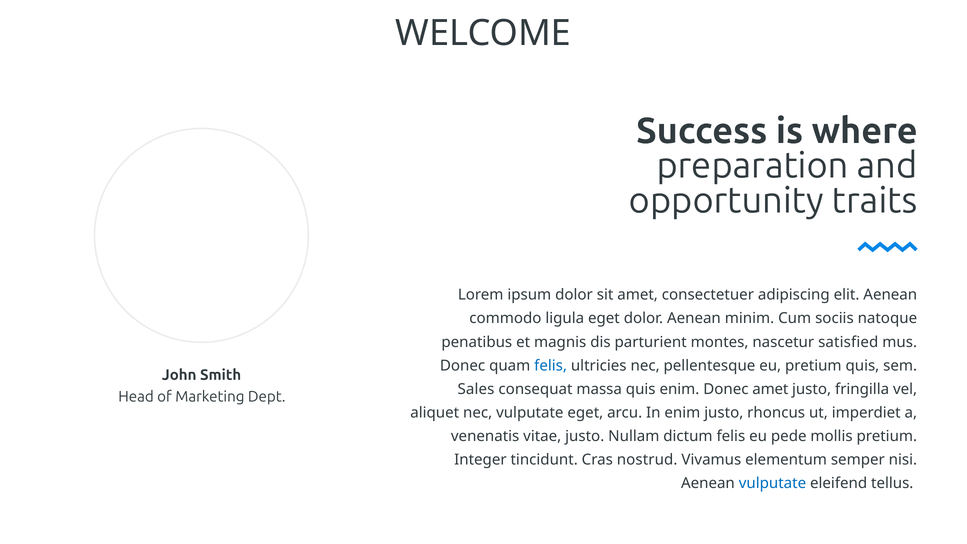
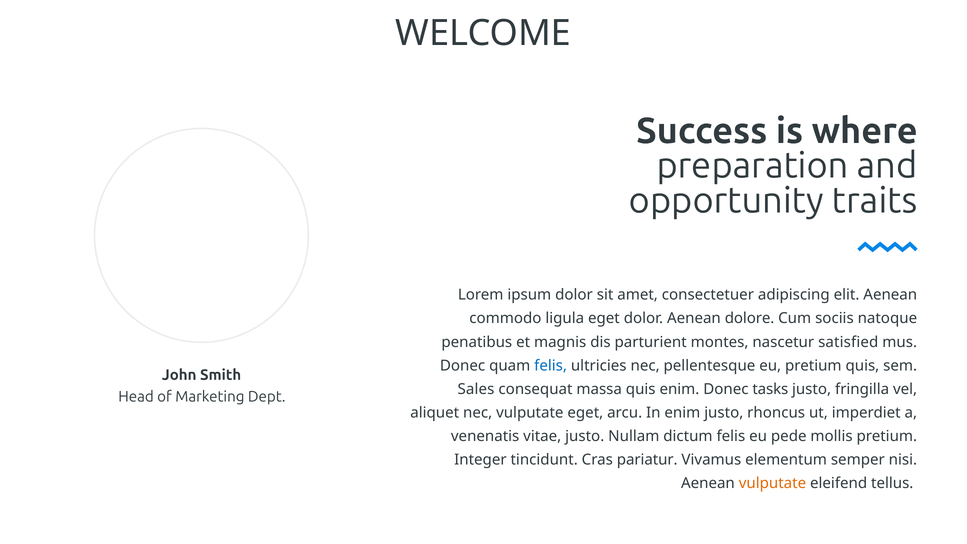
minim: minim -> dolore
Donec amet: amet -> tasks
nostrud: nostrud -> pariatur
vulputate at (772, 483) colour: blue -> orange
